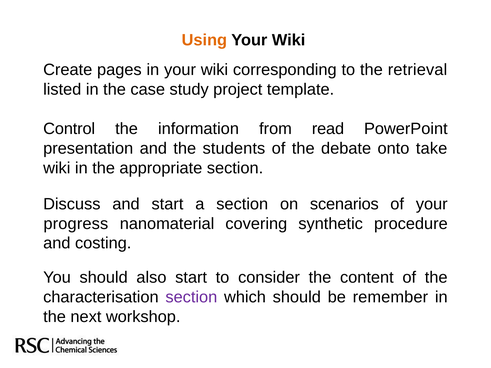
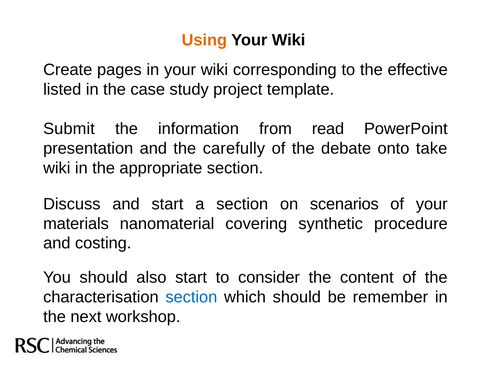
retrieval: retrieval -> effective
Control: Control -> Submit
students: students -> carefully
progress: progress -> materials
section at (191, 297) colour: purple -> blue
